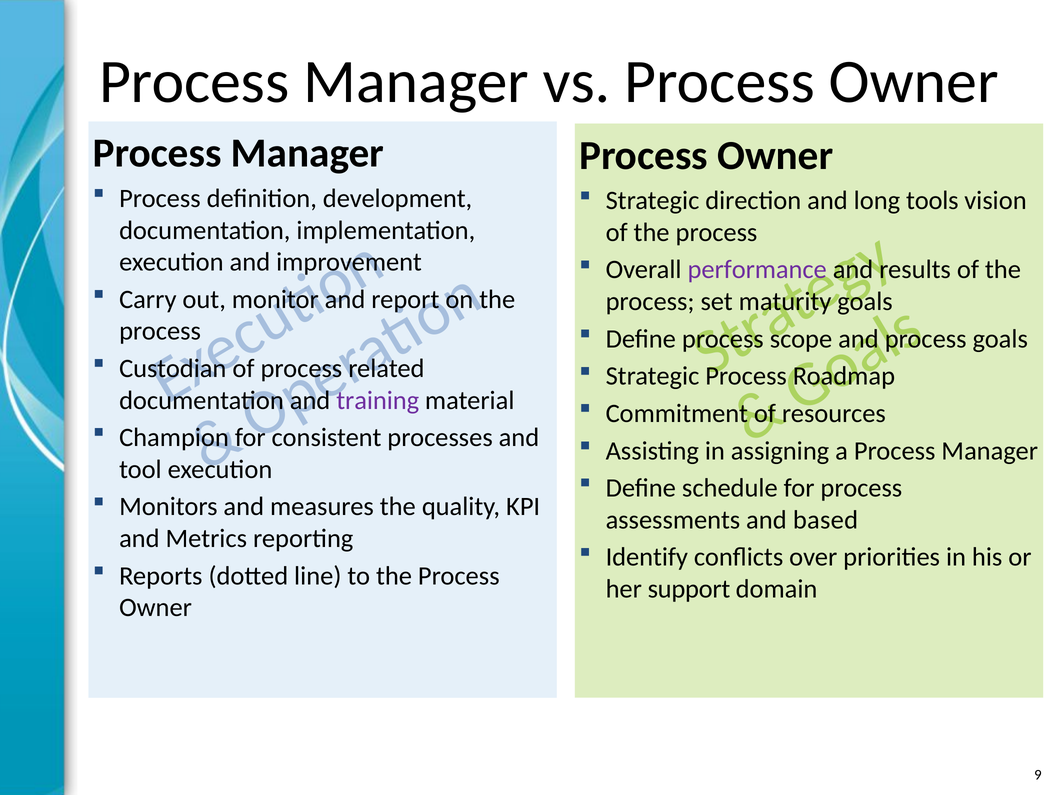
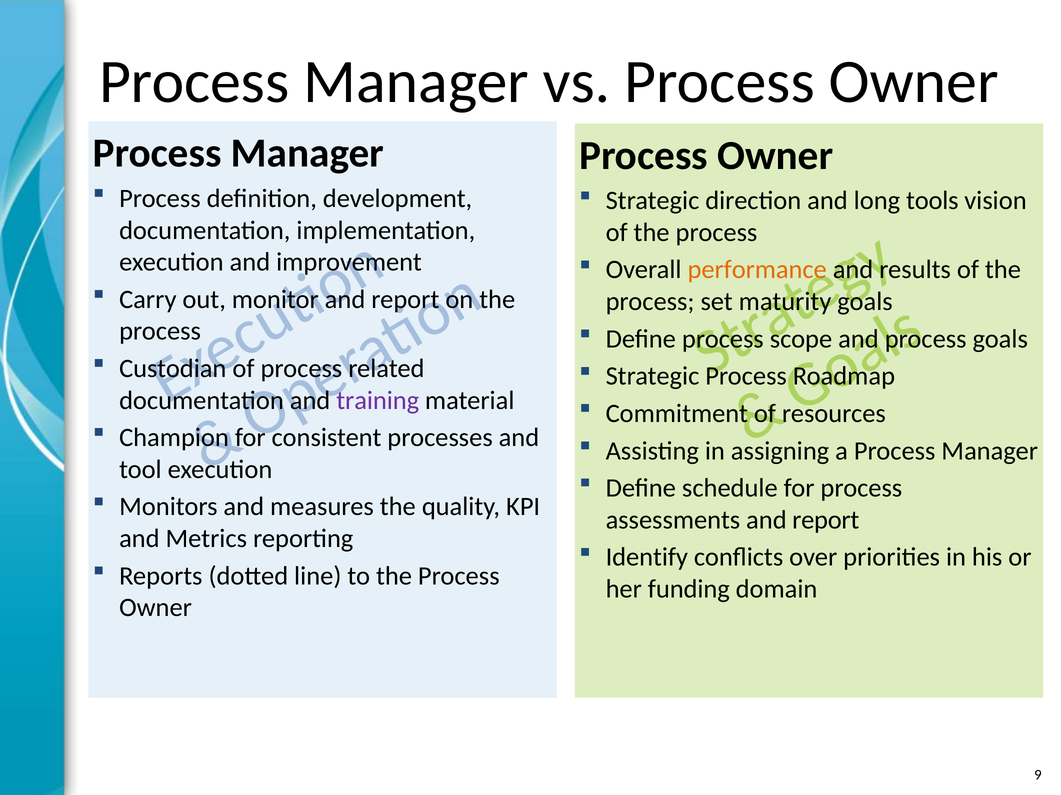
performance colour: purple -> orange
assessments and based: based -> report
support: support -> funding
